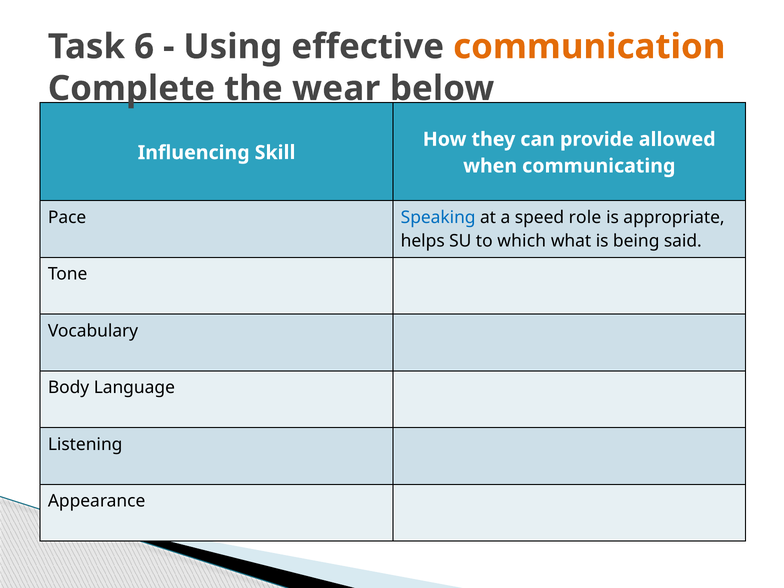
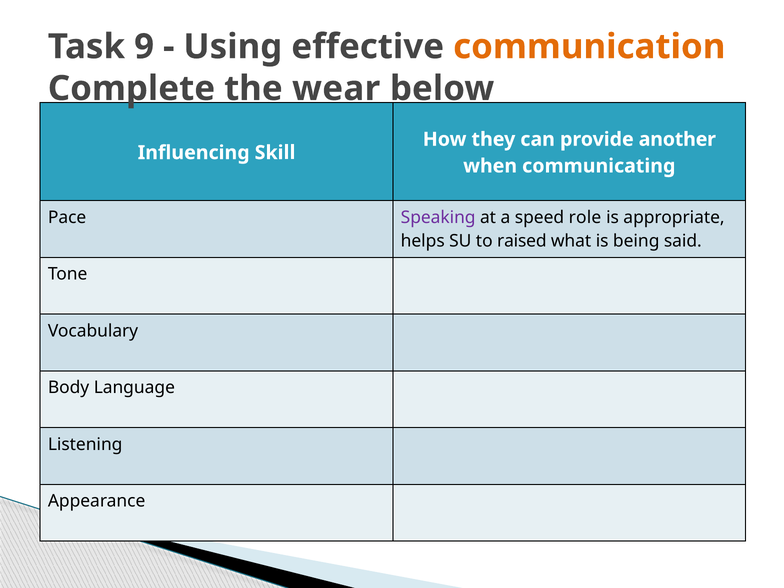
6: 6 -> 9
allowed: allowed -> another
Speaking colour: blue -> purple
which: which -> raised
